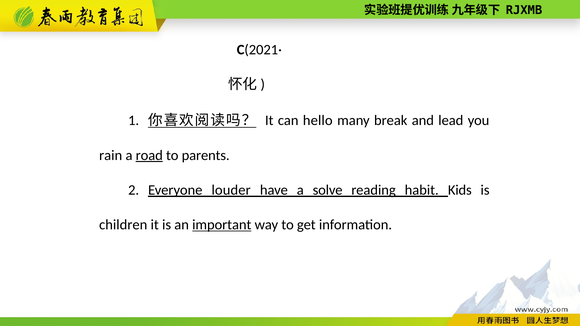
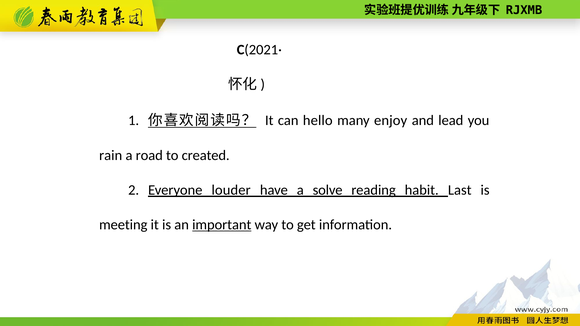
break: break -> enjoy
road underline: present -> none
parents: parents -> created
Kids: Kids -> Last
children: children -> meeting
